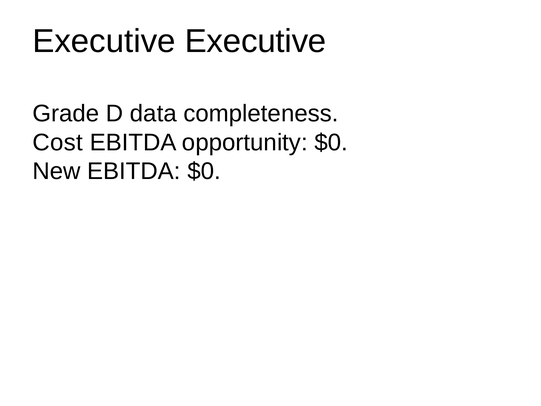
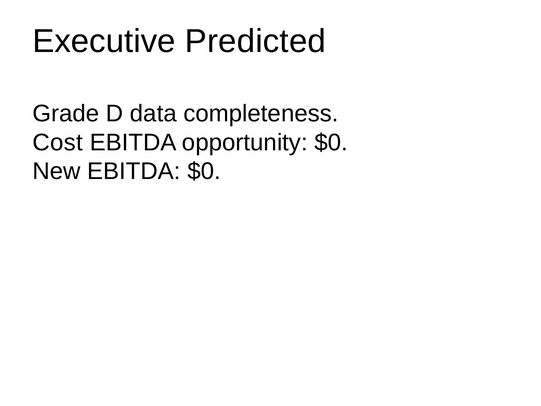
Executive Executive: Executive -> Predicted
